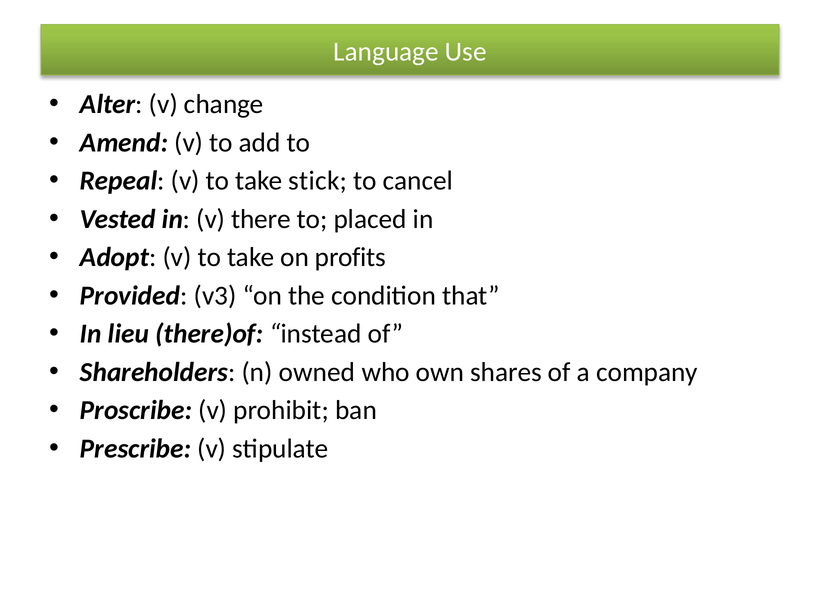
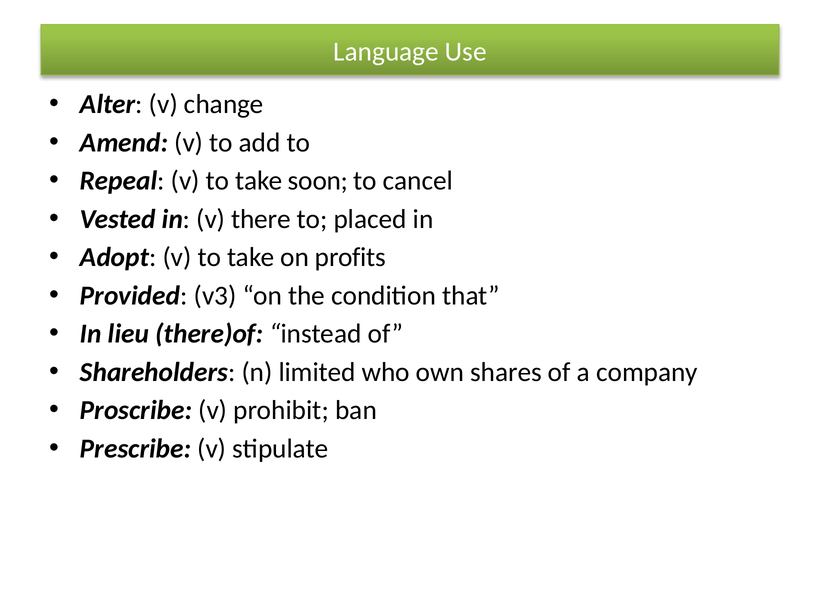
stick: stick -> soon
owned: owned -> limited
